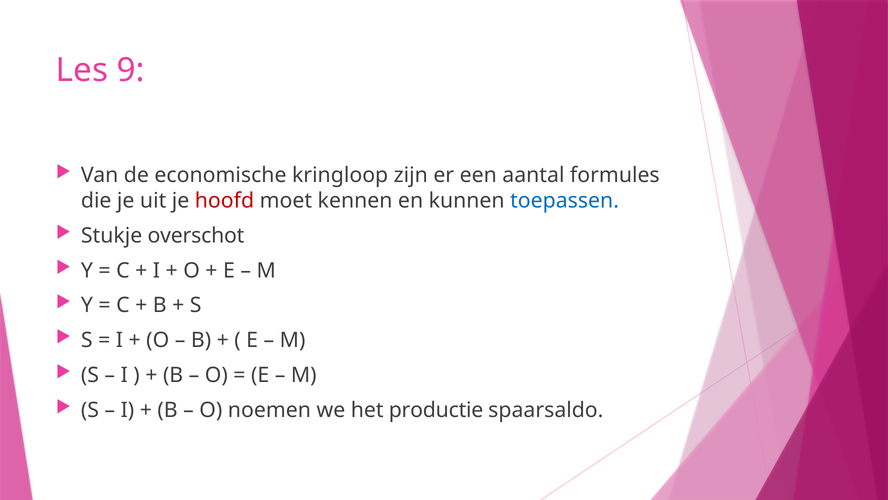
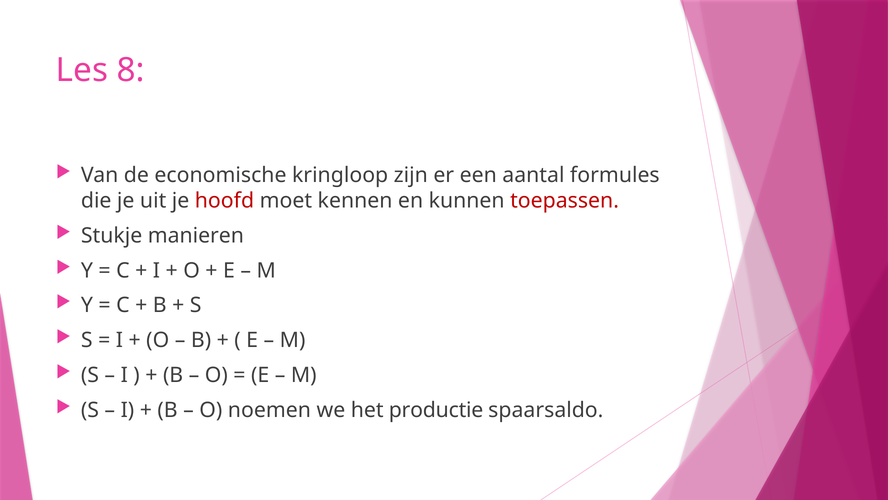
9: 9 -> 8
toepassen colour: blue -> red
overschot: overschot -> manieren
